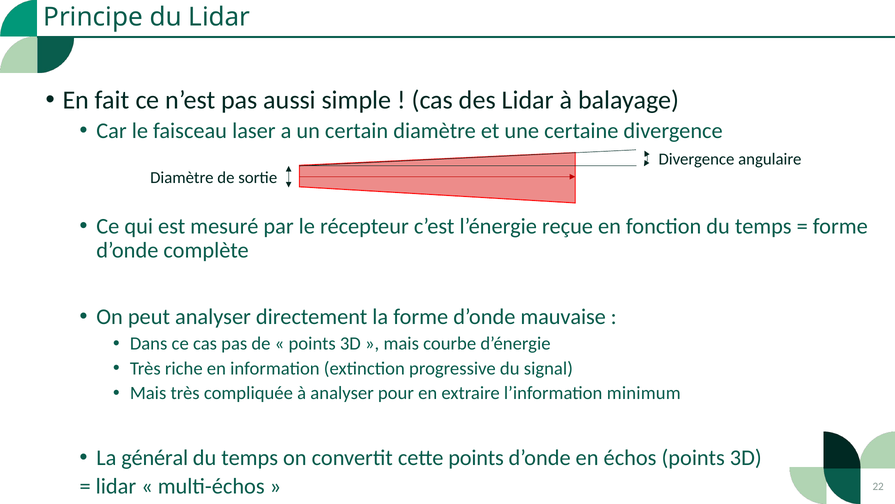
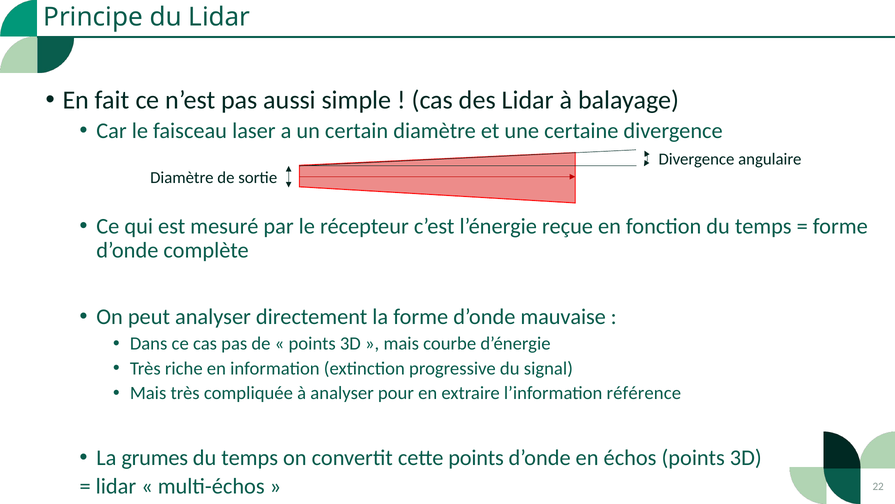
minimum: minimum -> référence
général: général -> grumes
